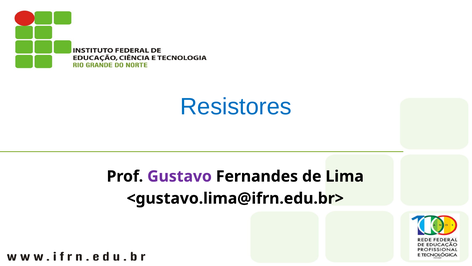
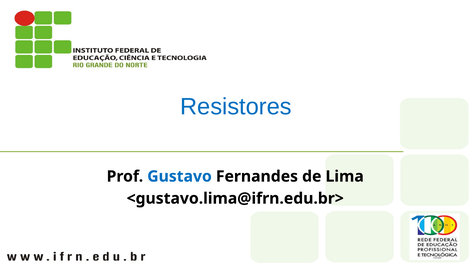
Gustavo colour: purple -> blue
